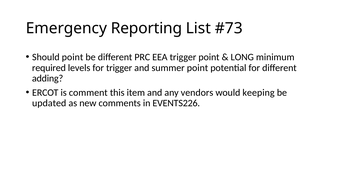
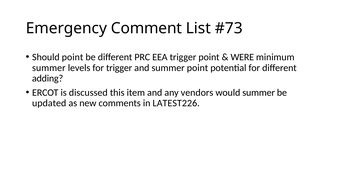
Reporting: Reporting -> Comment
LONG: LONG -> WERE
required at (49, 68): required -> summer
comment: comment -> discussed
would keeping: keeping -> summer
EVENTS226: EVENTS226 -> LATEST226
